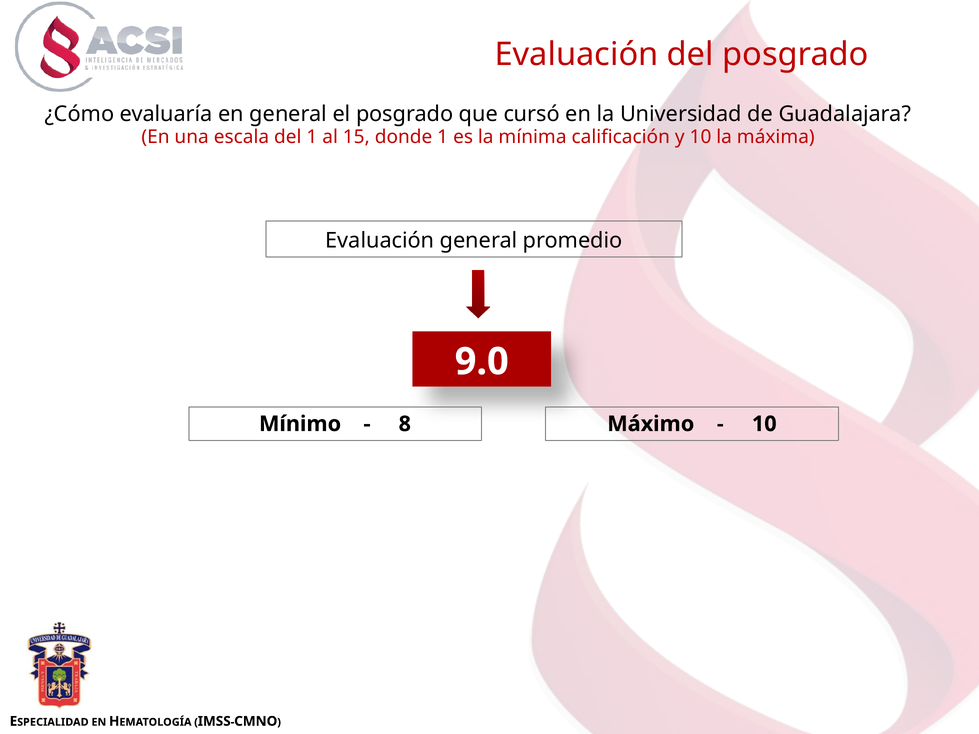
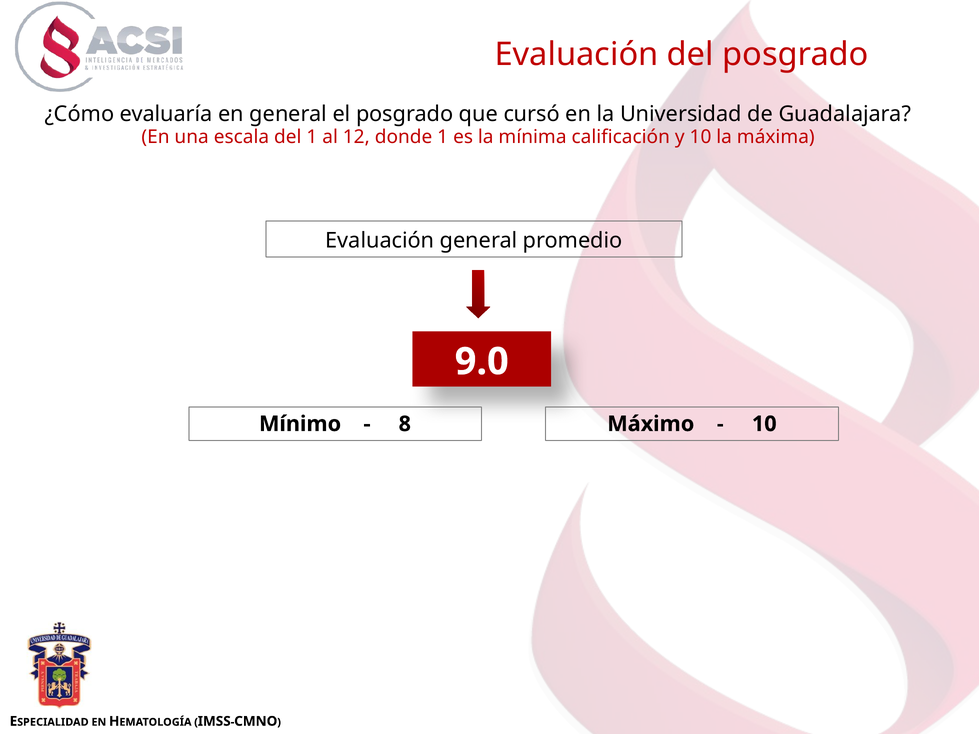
15: 15 -> 12
